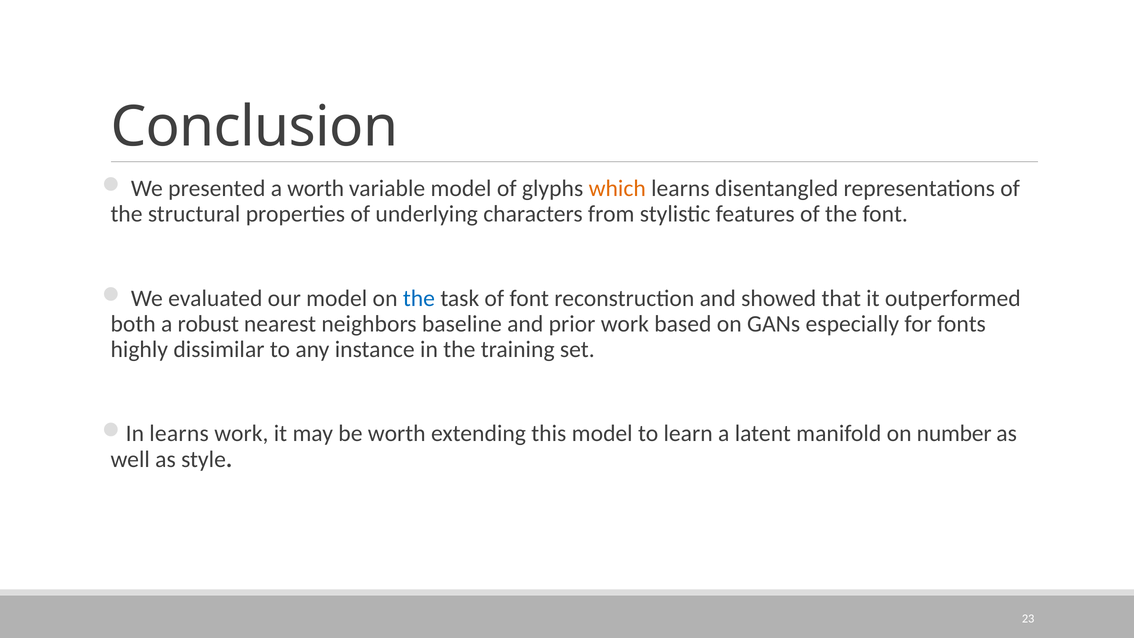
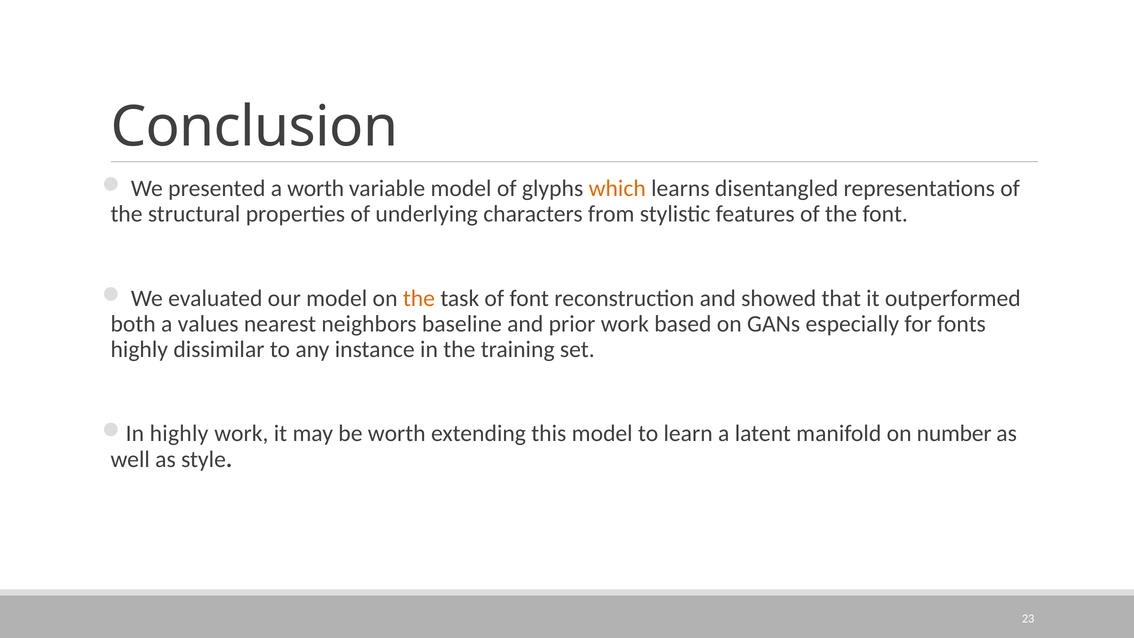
the at (419, 298) colour: blue -> orange
robust: robust -> values
In learns: learns -> highly
